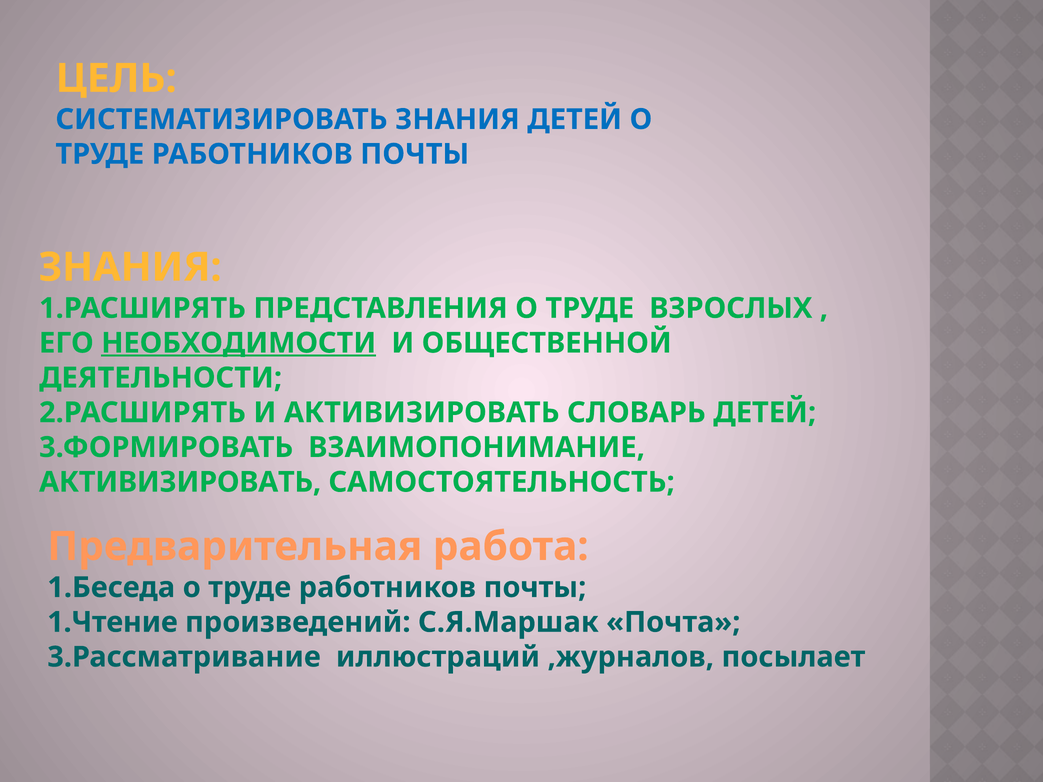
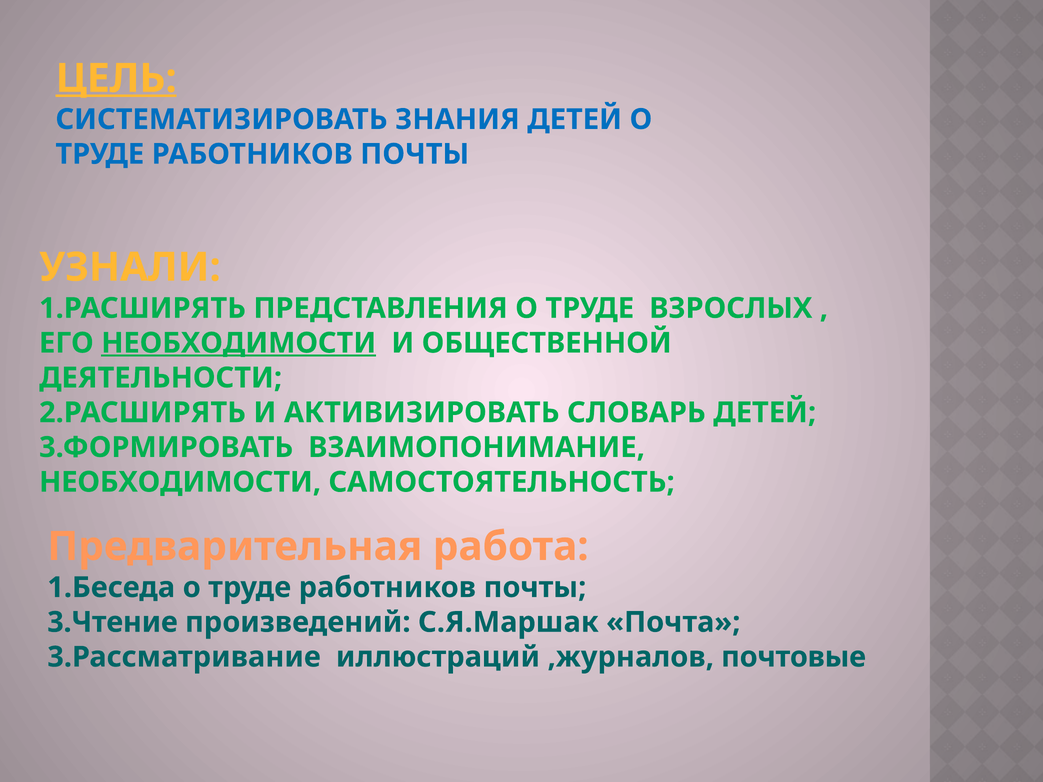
ЦЕЛЬ underline: none -> present
ЗНАНИЯ at (130, 267): ЗНАНИЯ -> УЗНАЛИ
АКТИВИЗИРОВАТЬ at (180, 482): АКТИВИЗИРОВАТЬ -> НЕОБХОДИМОСТИ
1.Чтение: 1.Чтение -> 3.Чтение
посылает: посылает -> почтовые
